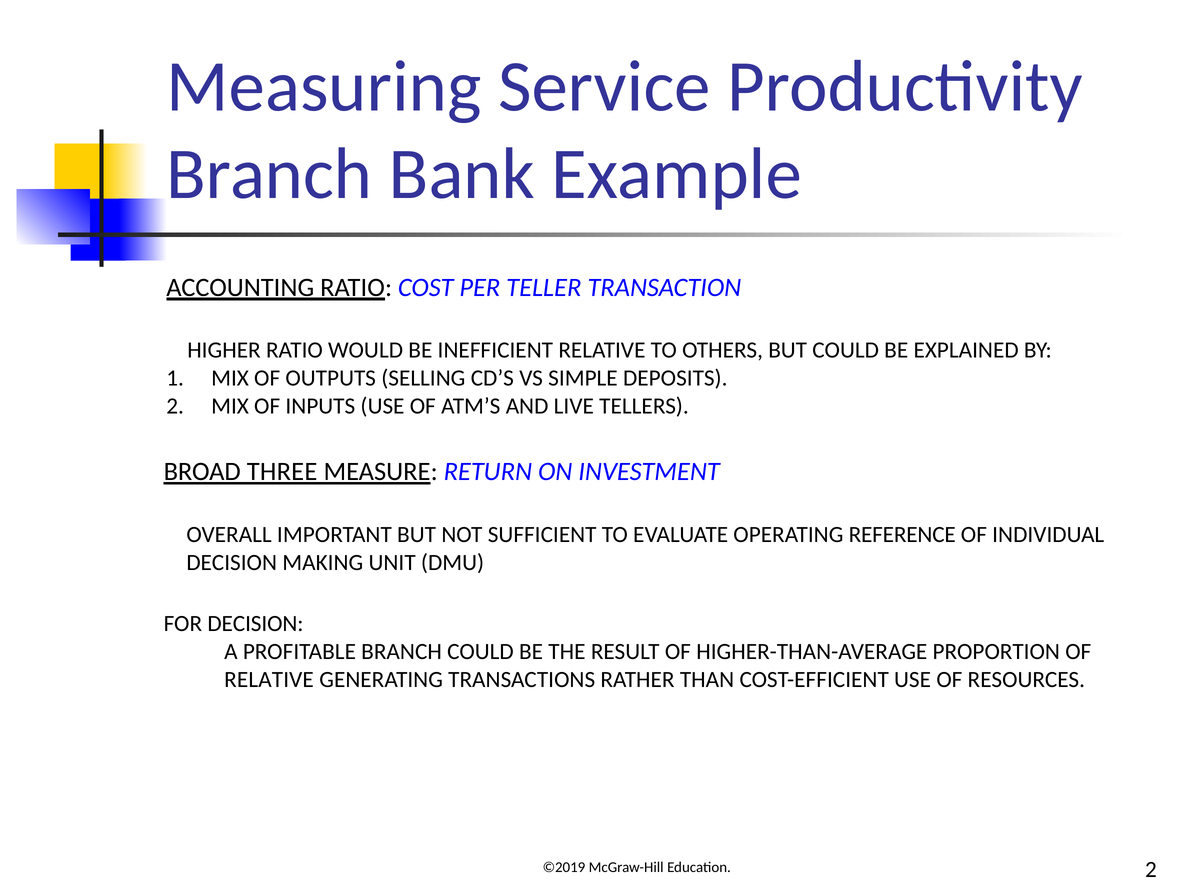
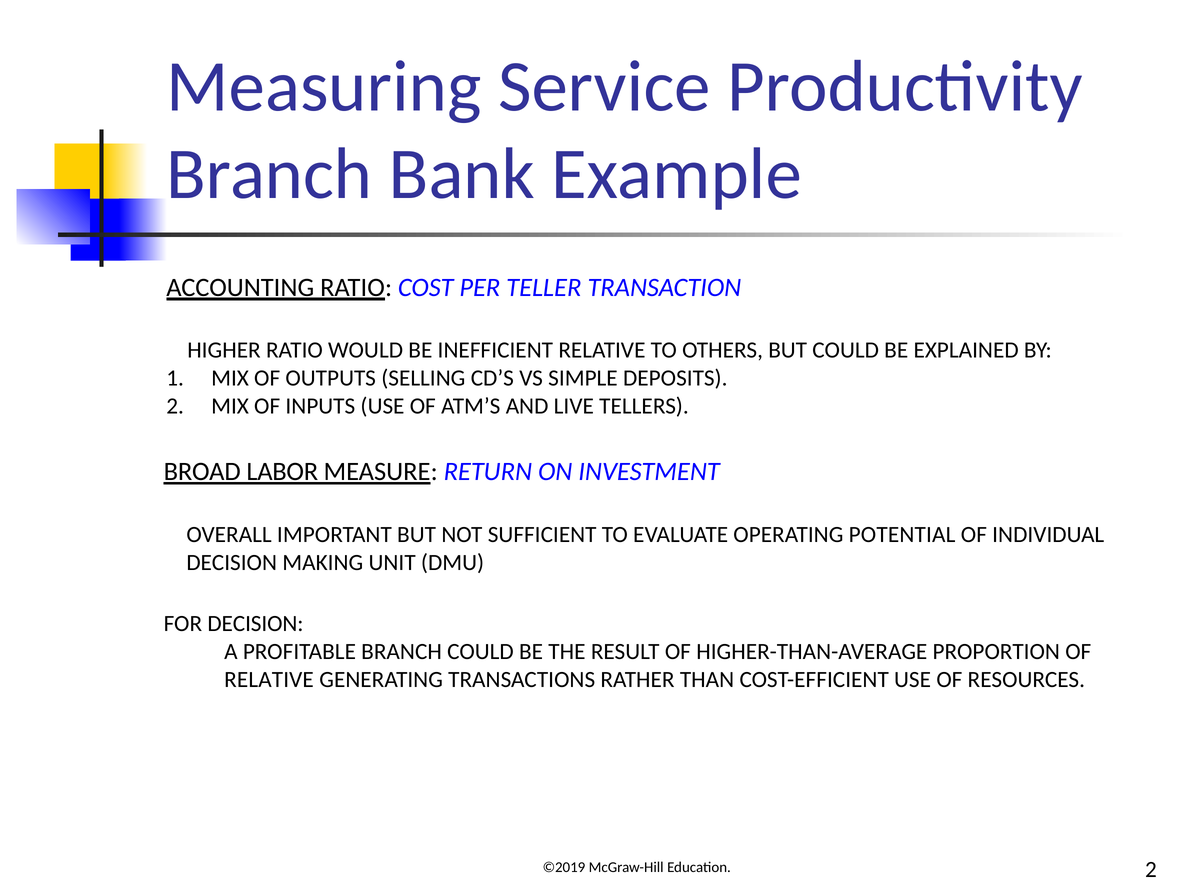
THREE: THREE -> LABOR
REFERENCE: REFERENCE -> POTENTIAL
